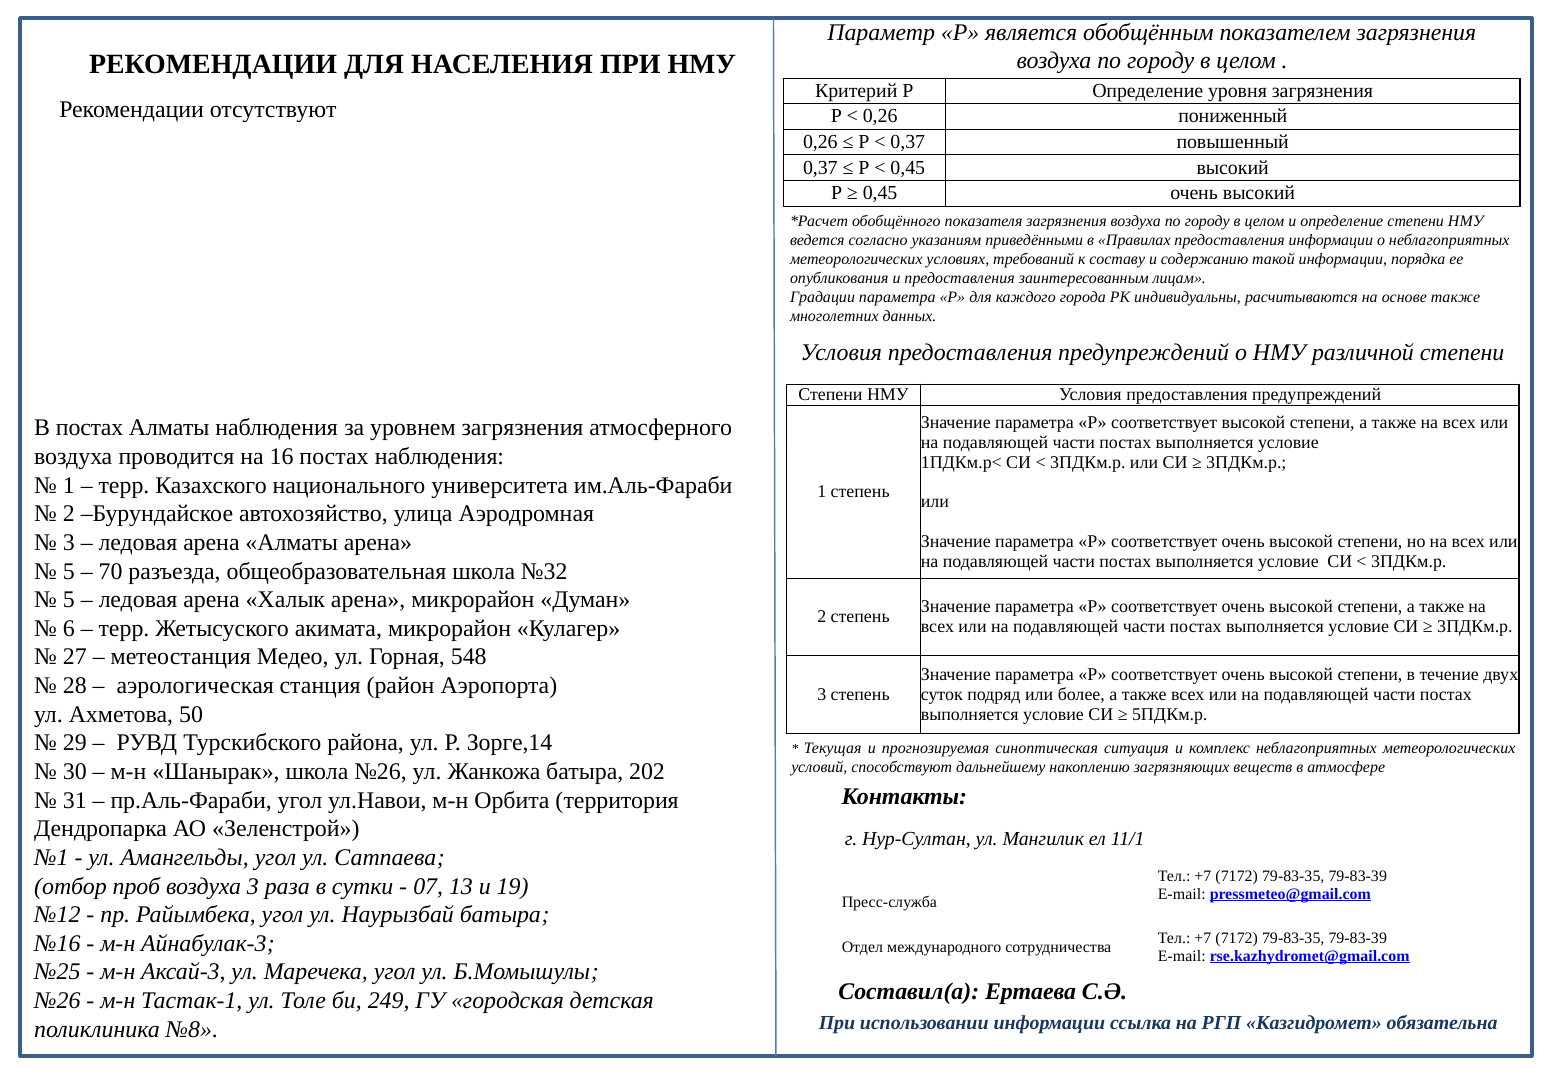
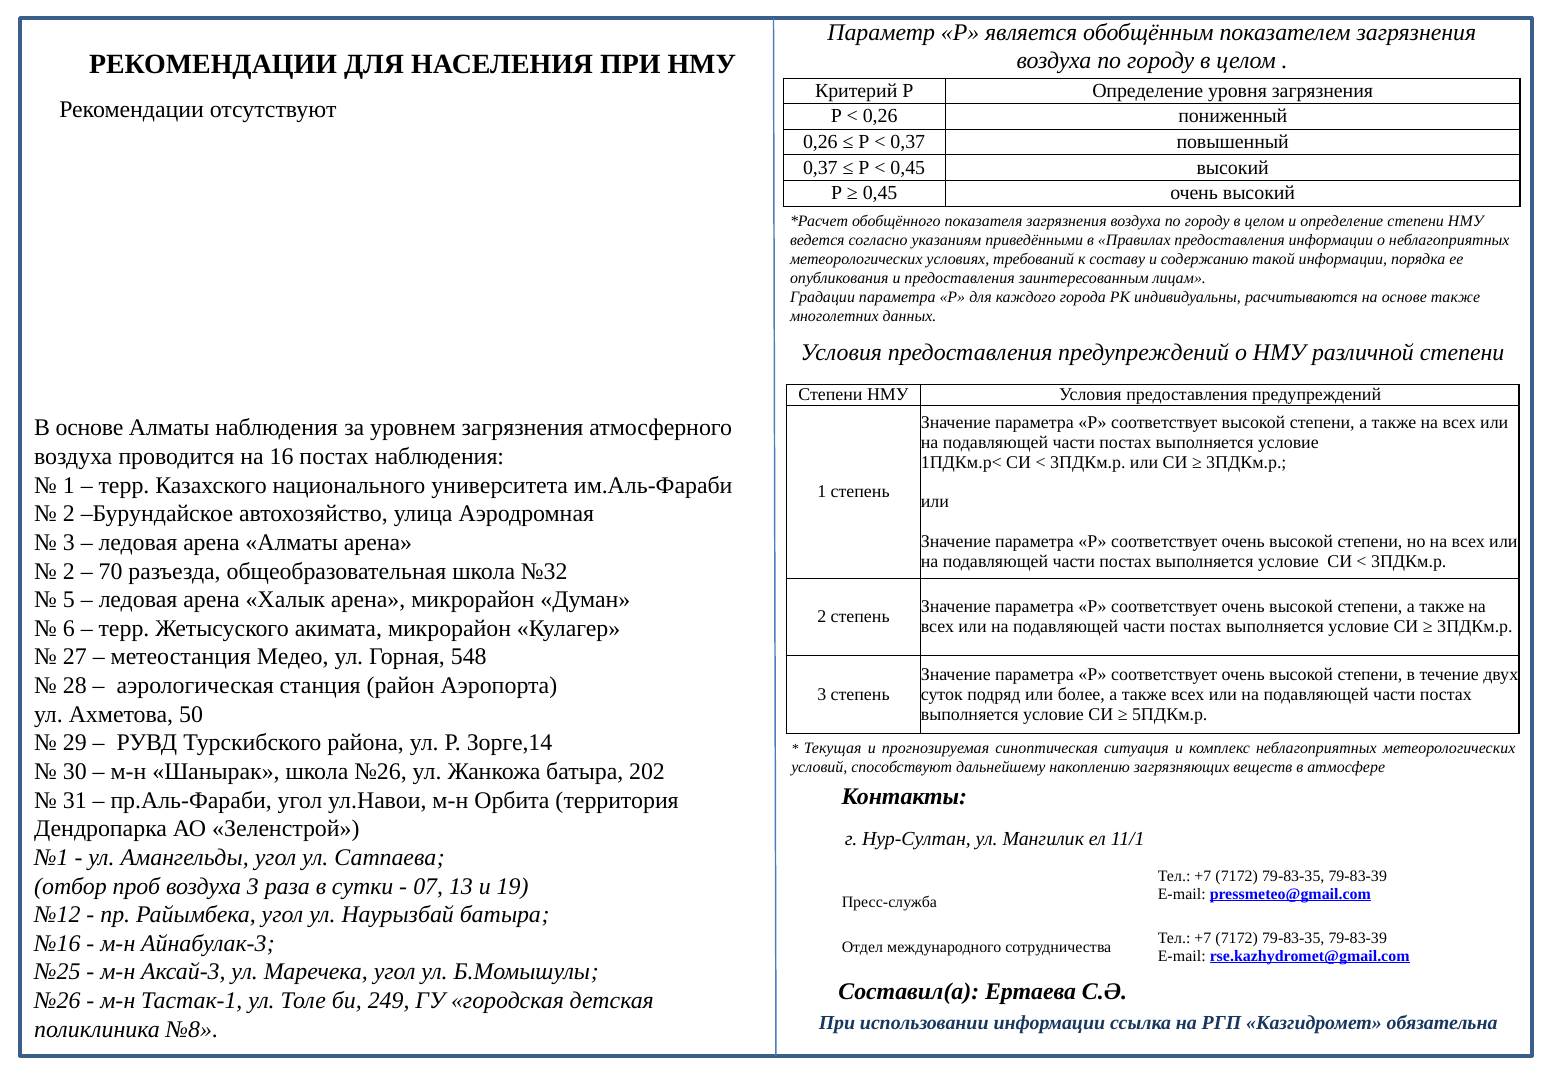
В постах: постах -> основе
5 at (69, 571): 5 -> 2
